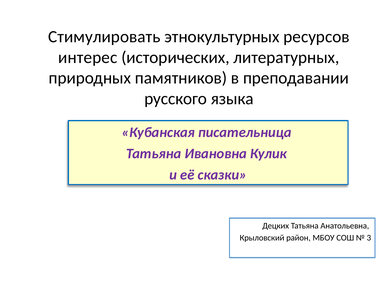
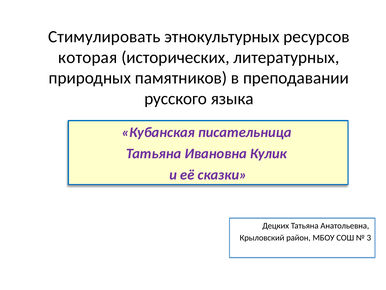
интерес: интерес -> которая
